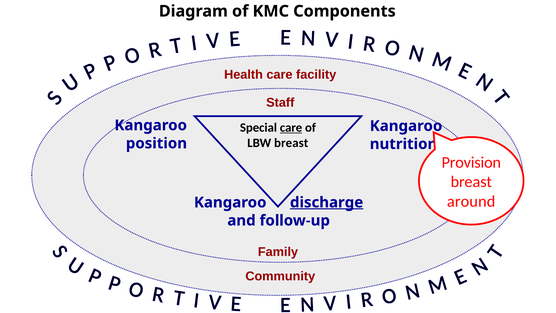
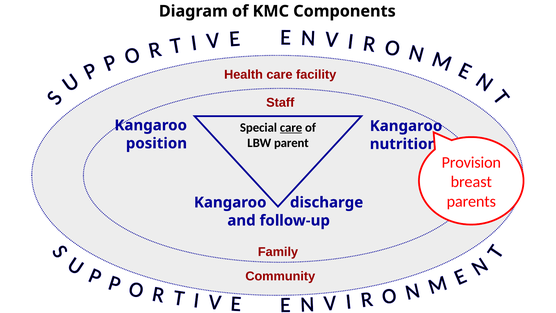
LBW breast: breast -> parent
around: around -> parents
discharge underline: present -> none
